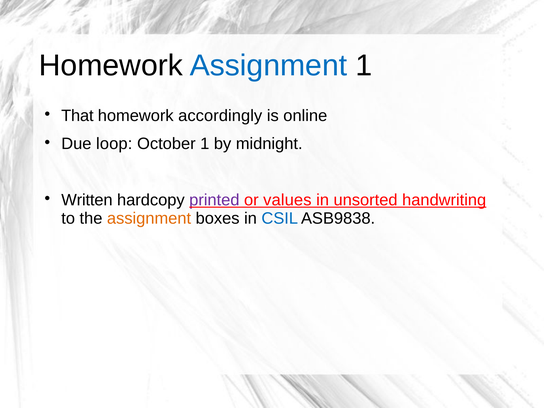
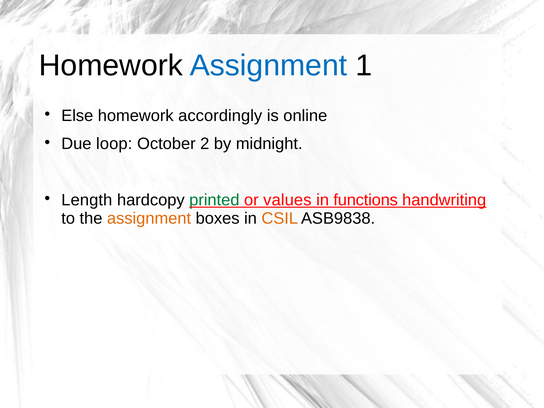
That: That -> Else
October 1: 1 -> 2
Written: Written -> Length
printed colour: purple -> green
unsorted: unsorted -> functions
CSIL colour: blue -> orange
